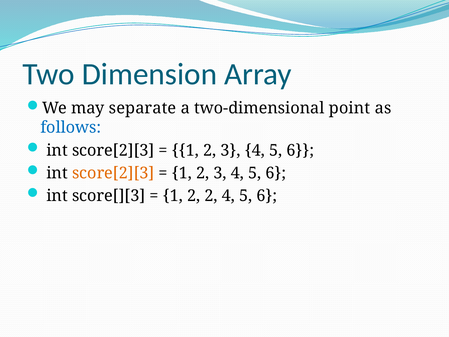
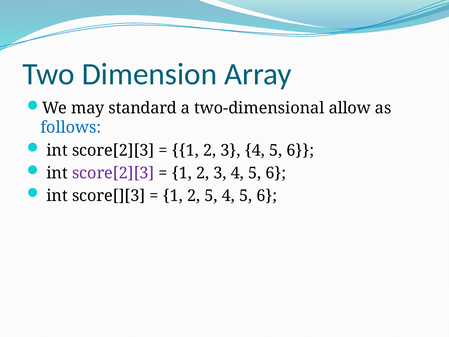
separate: separate -> standard
point: point -> allow
score[2][3 at (113, 173) colour: orange -> purple
2 2: 2 -> 5
